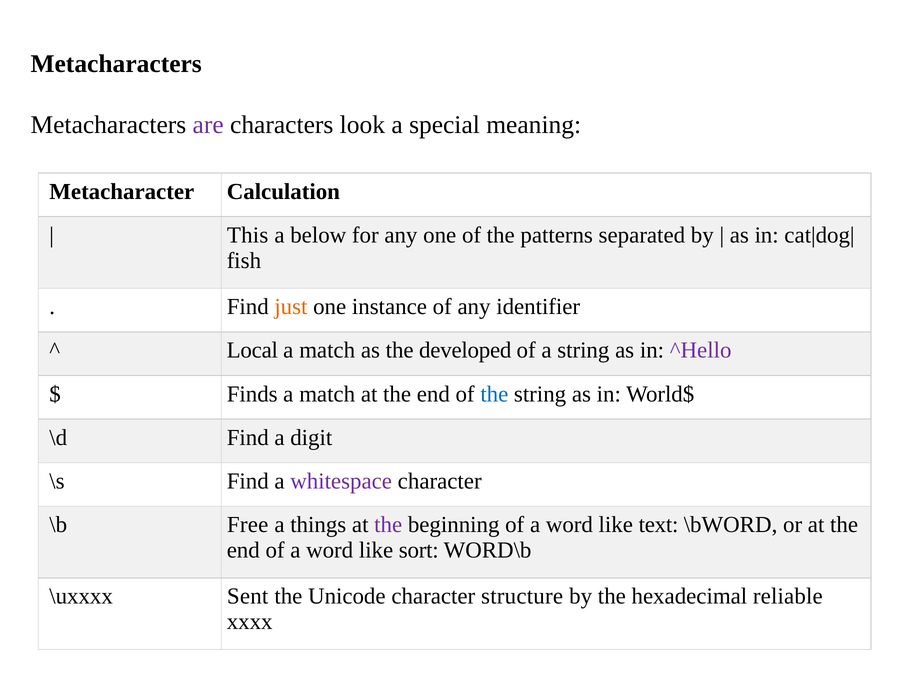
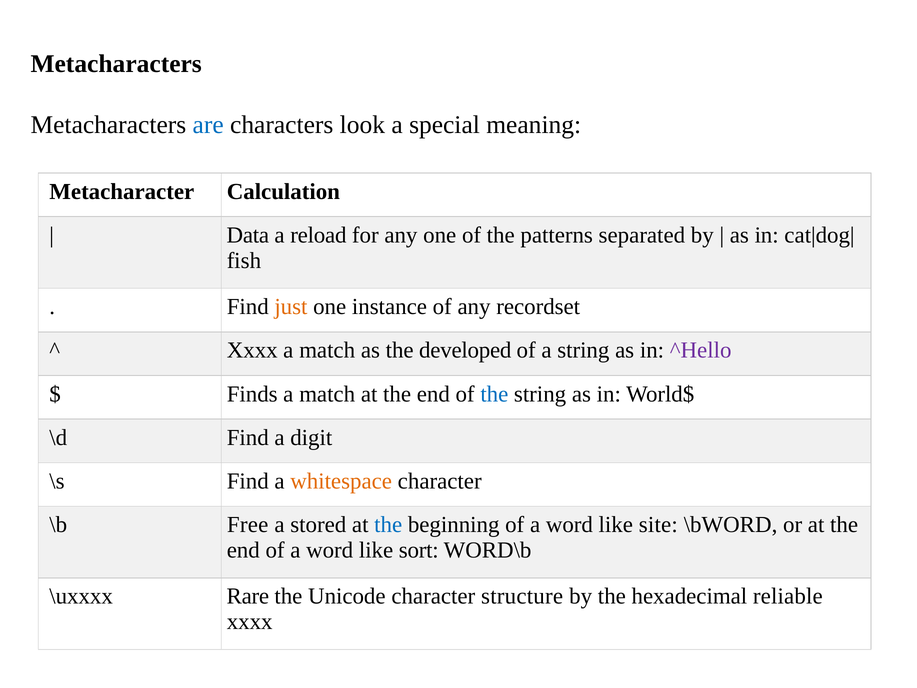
are colour: purple -> blue
This: This -> Data
below: below -> reload
identifier: identifier -> recordset
Local at (252, 350): Local -> Xxxx
whitespace colour: purple -> orange
things: things -> stored
the at (388, 525) colour: purple -> blue
text: text -> site
Sent: Sent -> Rare
